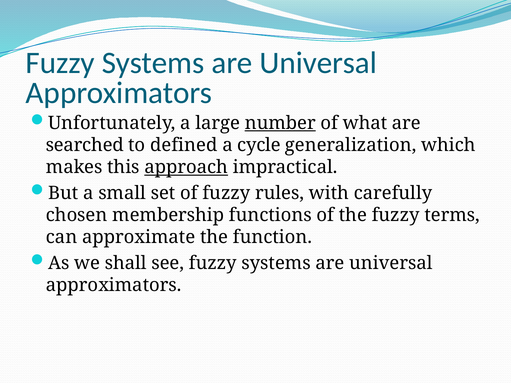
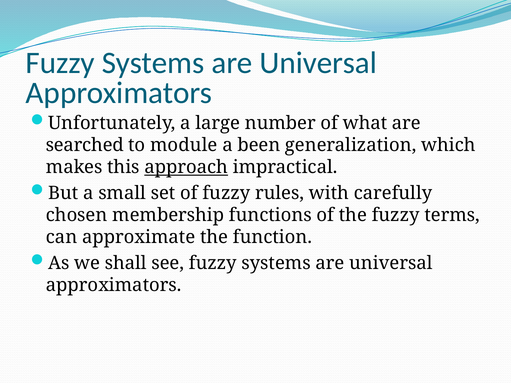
number underline: present -> none
defined: defined -> module
cycle: cycle -> been
